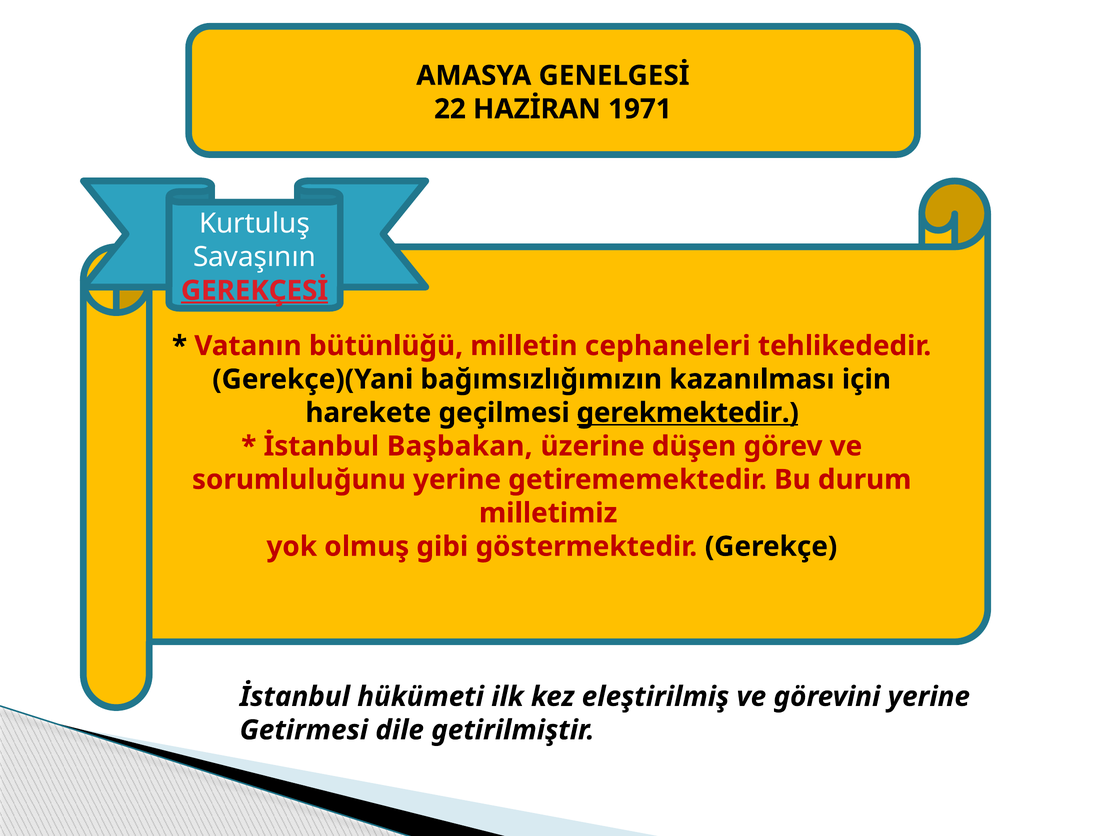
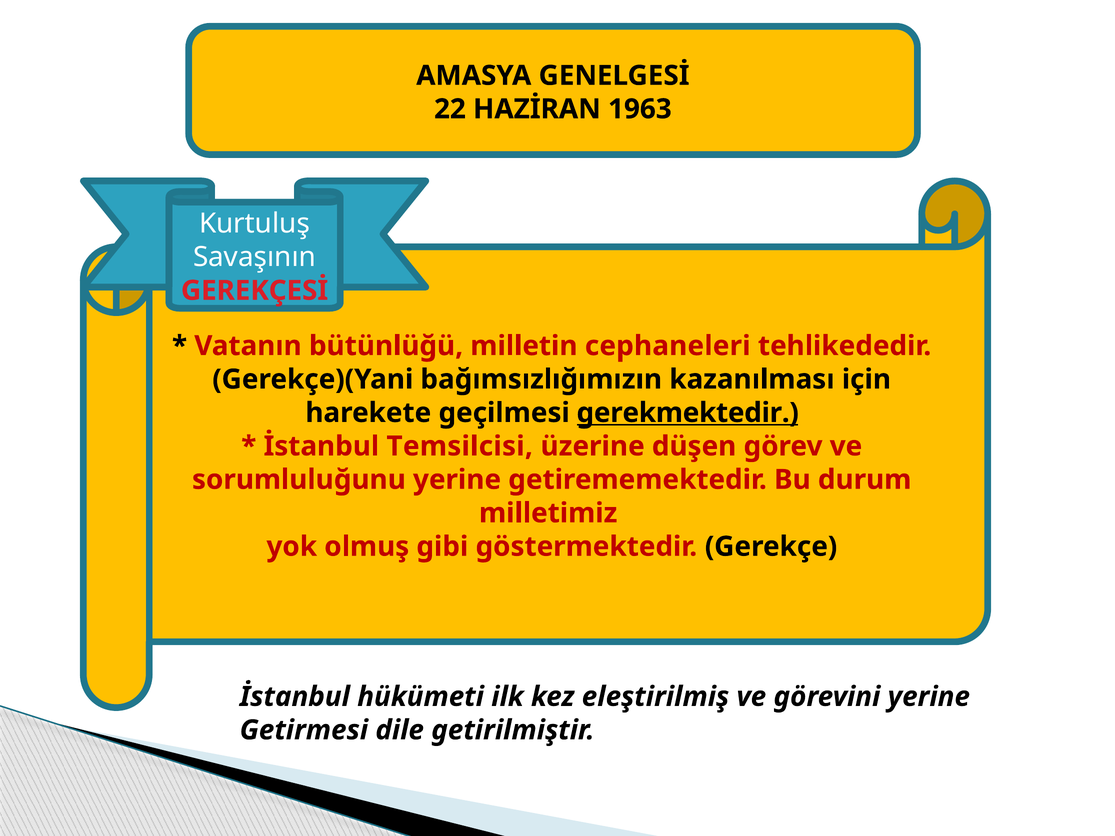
1971: 1971 -> 1963
GEREKÇESİ underline: present -> none
Başbakan: Başbakan -> Temsilcisi
